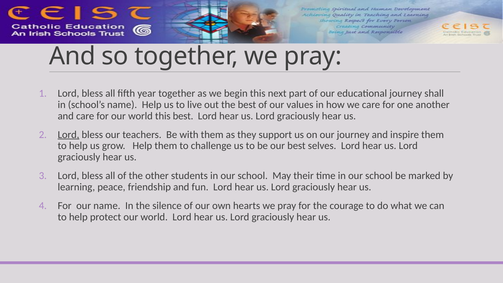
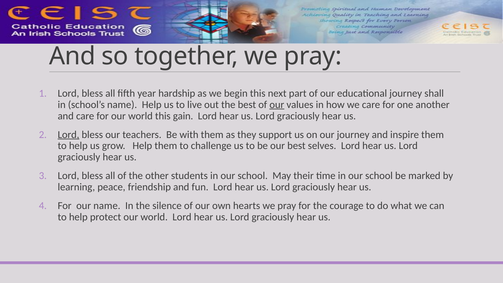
year together: together -> hardship
our at (277, 105) underline: none -> present
this best: best -> gain
